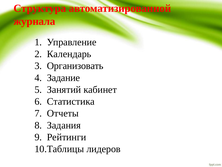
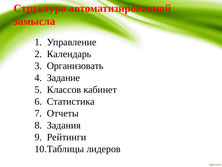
журнала: журнала -> замысла
Занятий: Занятий -> Классов
